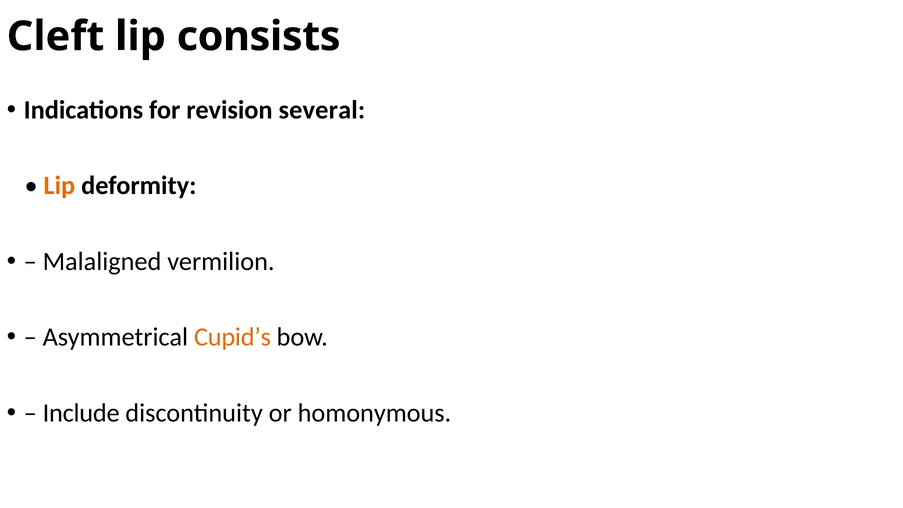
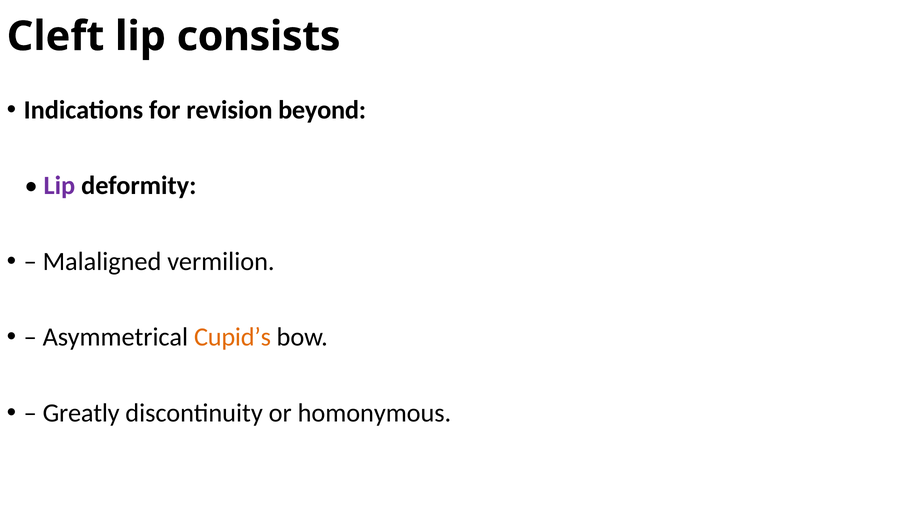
several: several -> beyond
Lip at (59, 186) colour: orange -> purple
Include: Include -> Greatly
